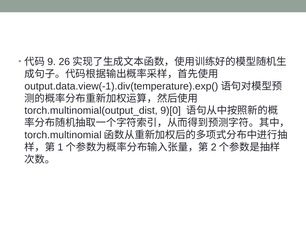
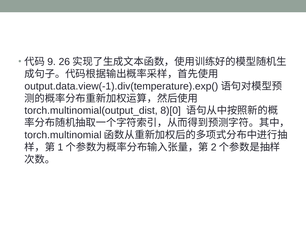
9)[0: 9)[0 -> 8)[0
